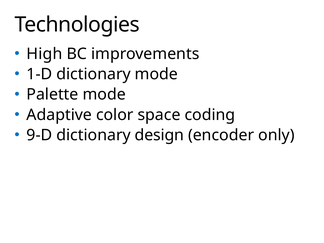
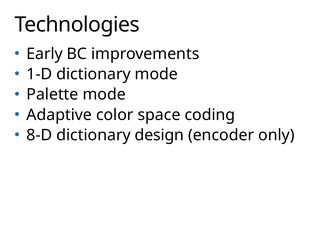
High: High -> Early
9-D: 9-D -> 8-D
